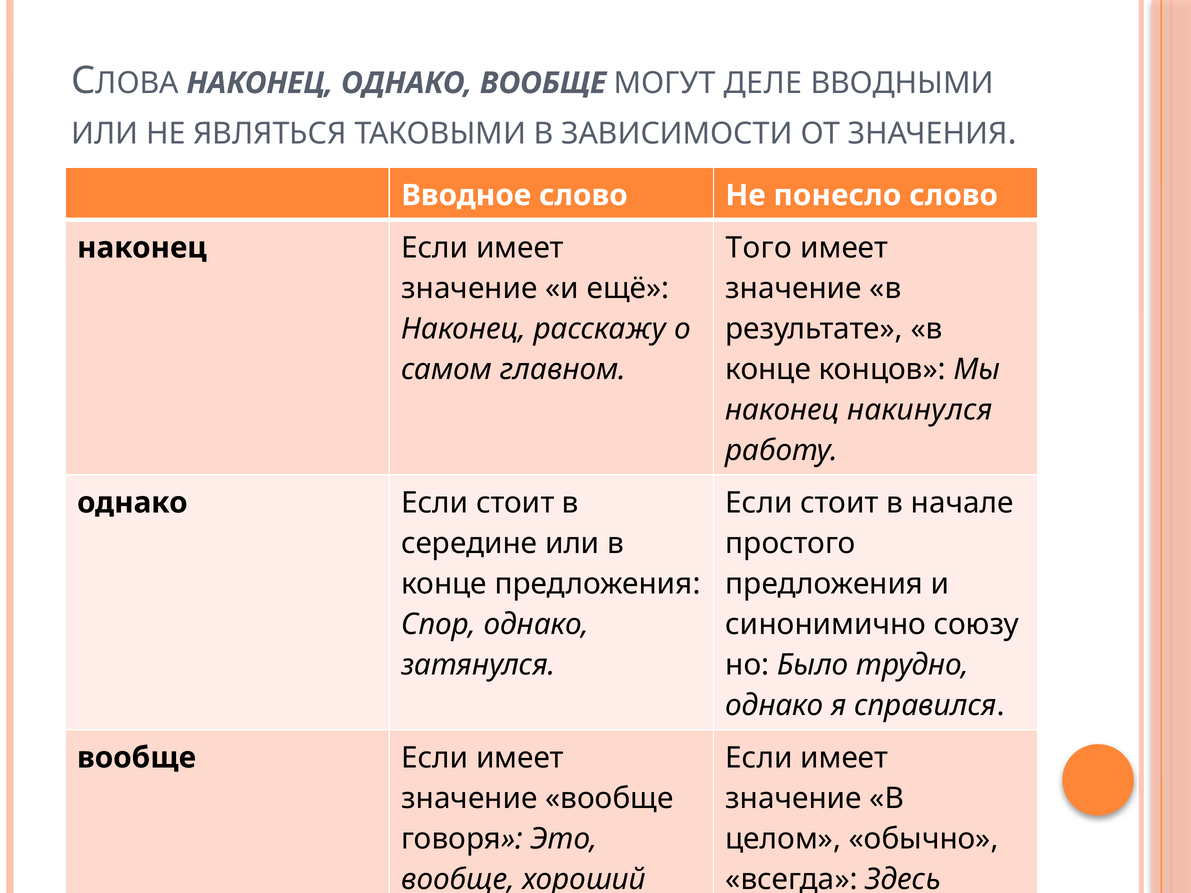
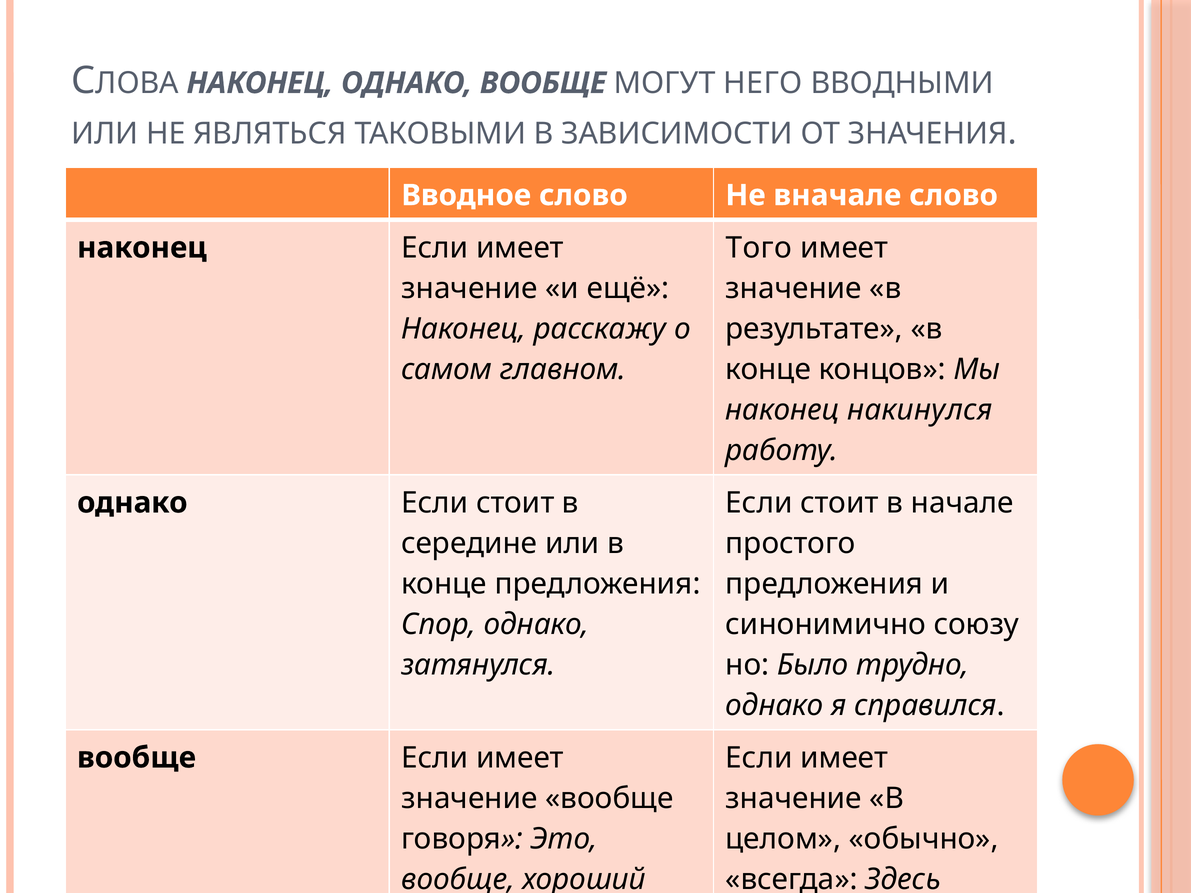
ДЕЛЕ: ДЕЛЕ -> НЕГО
понесло: понесло -> вначале
